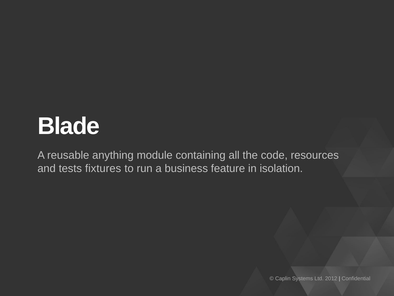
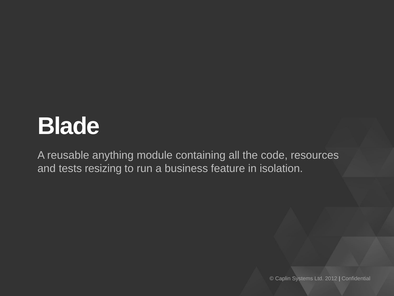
fixtures: fixtures -> resizing
